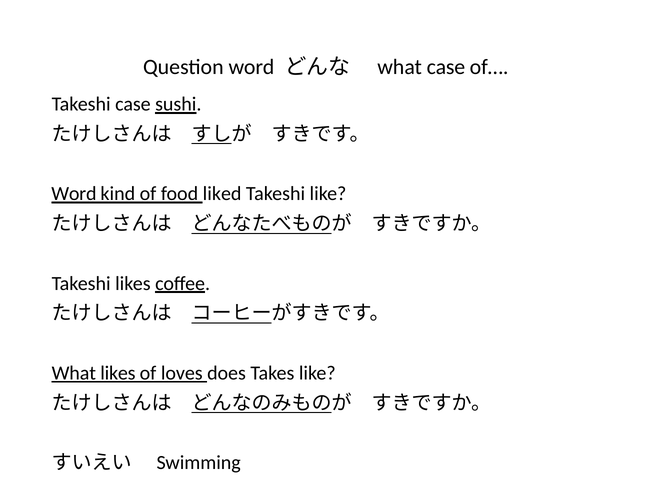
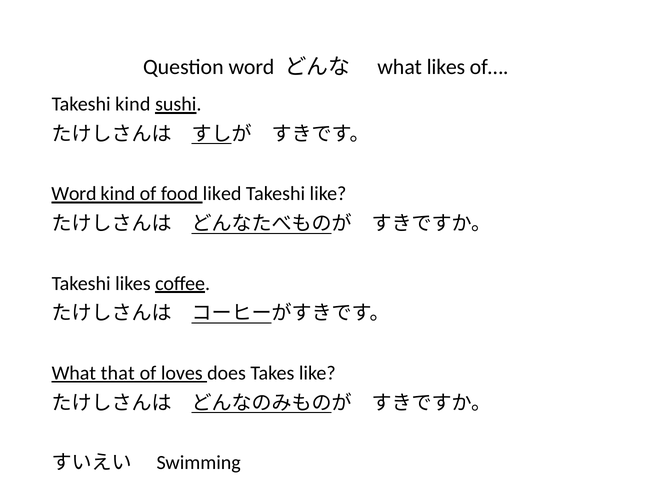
what case: case -> likes
Takeshi case: case -> kind
What likes: likes -> that
